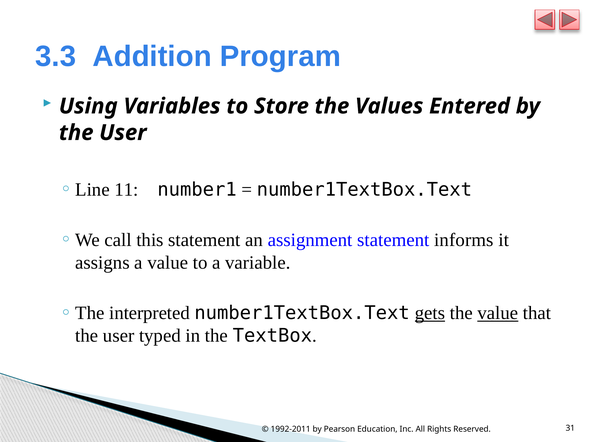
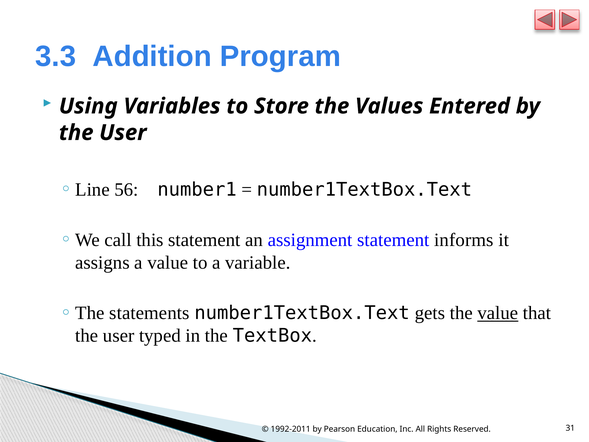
11: 11 -> 56
interpreted: interpreted -> statements
gets underline: present -> none
